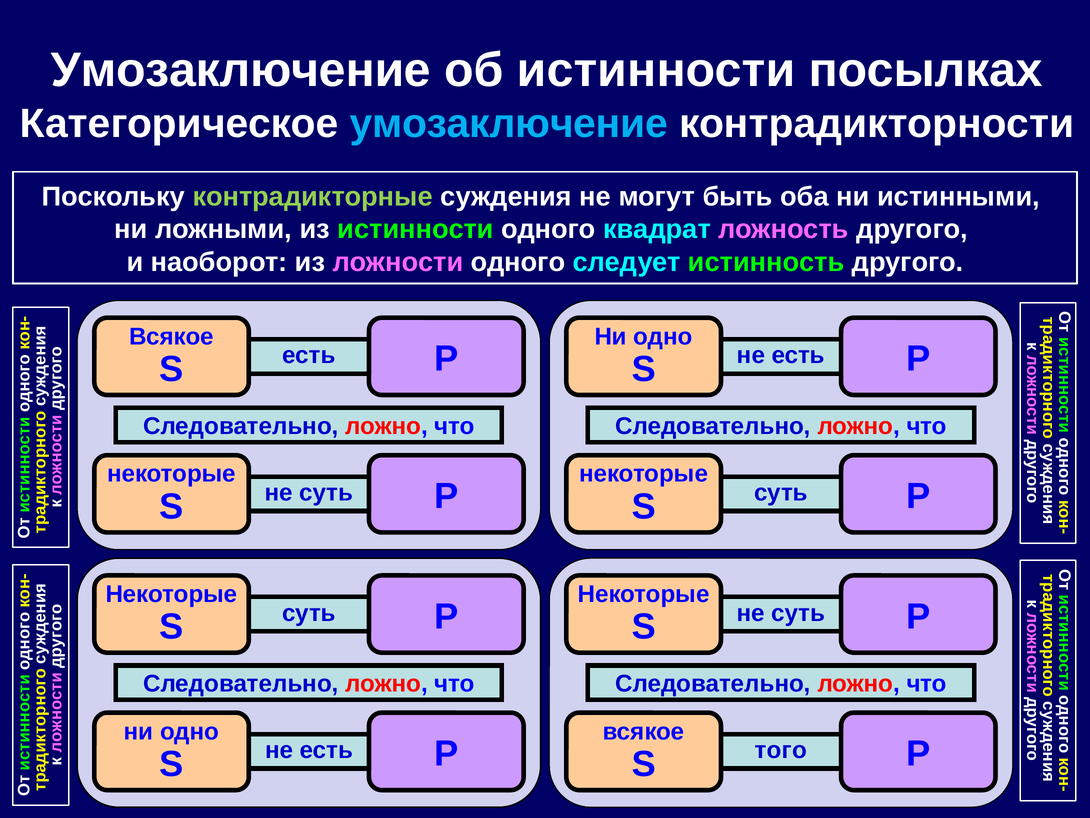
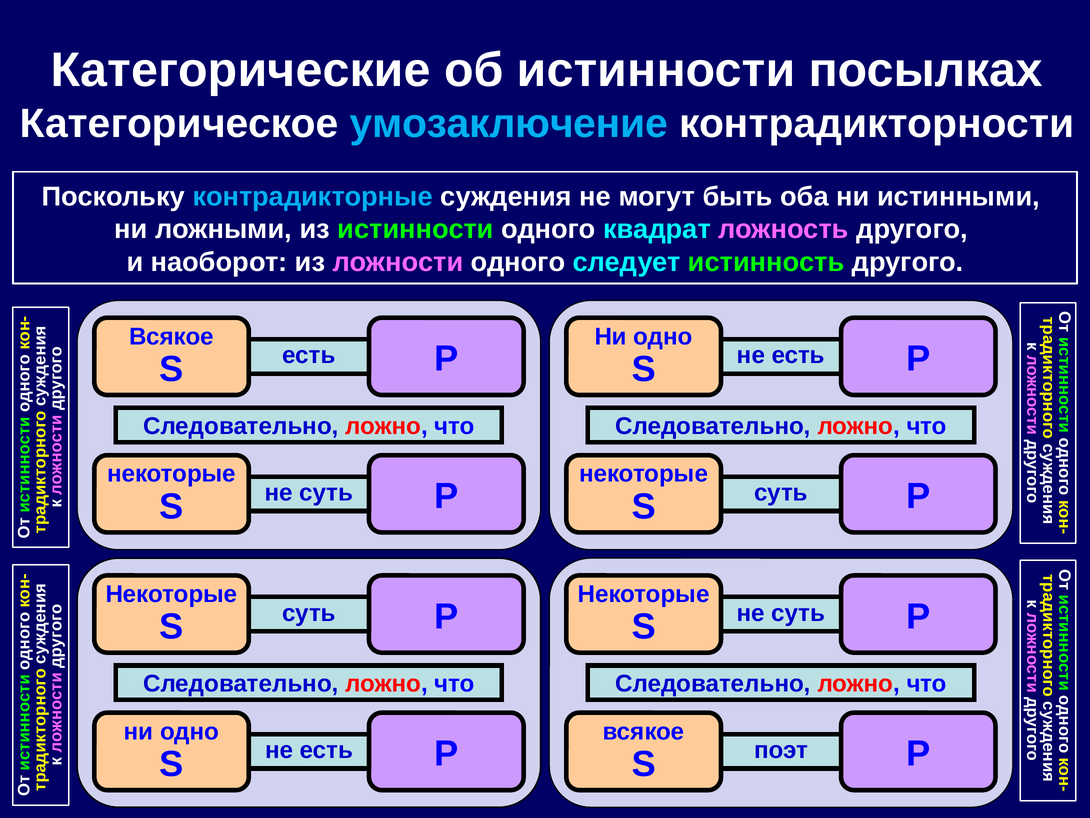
Умозаключение at (241, 70): Умозаключение -> Категорические
контрадикторные colour: light green -> light blue
того: того -> поэт
